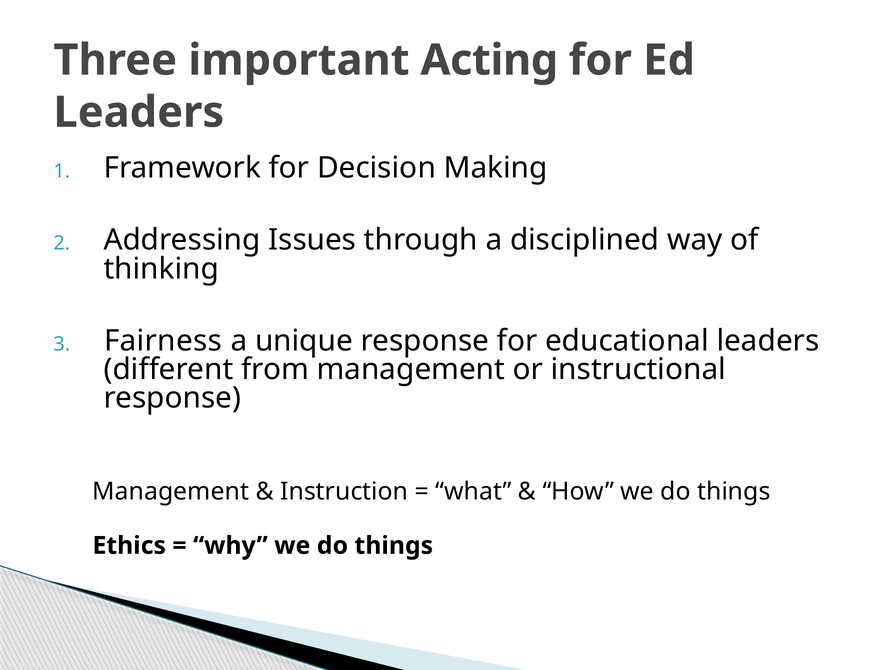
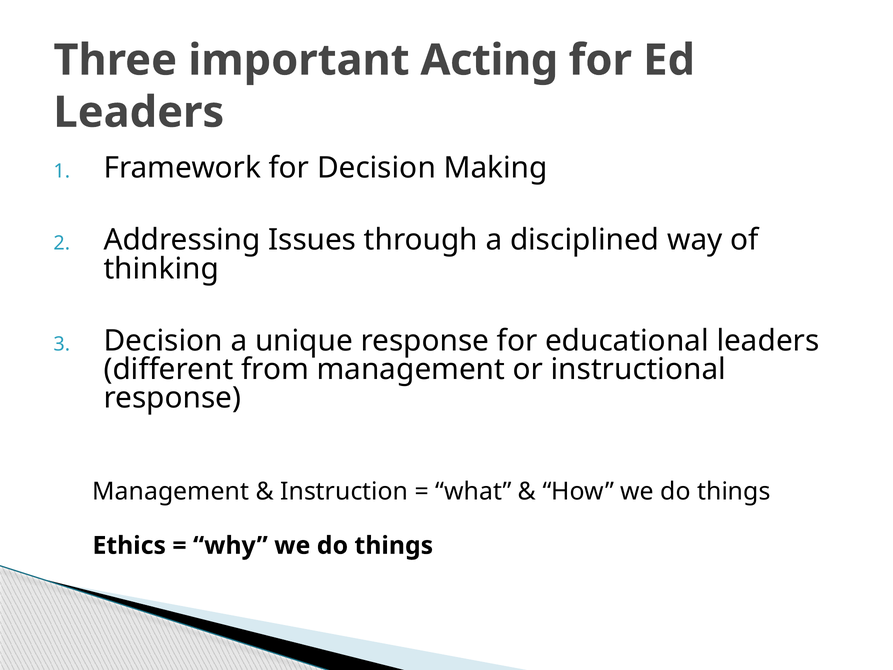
Fairness at (163, 341): Fairness -> Decision
